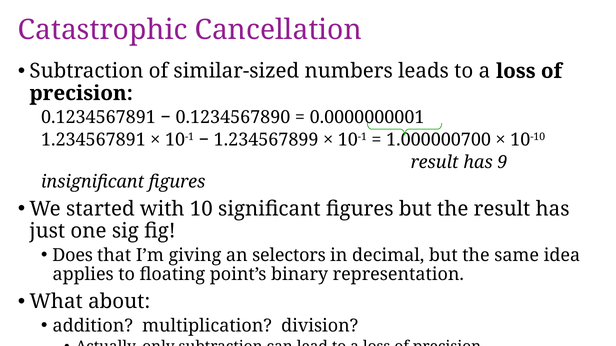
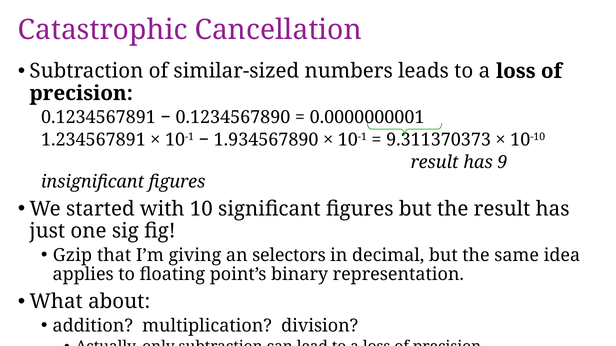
1.234567899: 1.234567899 -> 1.934567890
1.000000700: 1.000000700 -> 9.311370373
Does: Does -> Gzip
